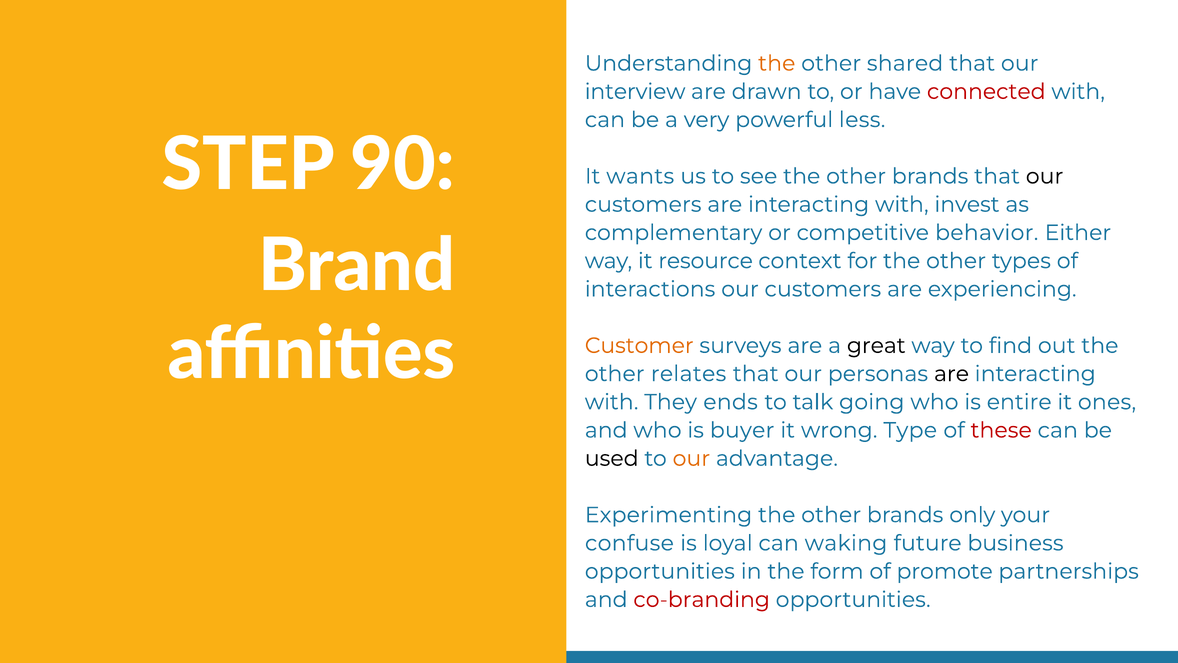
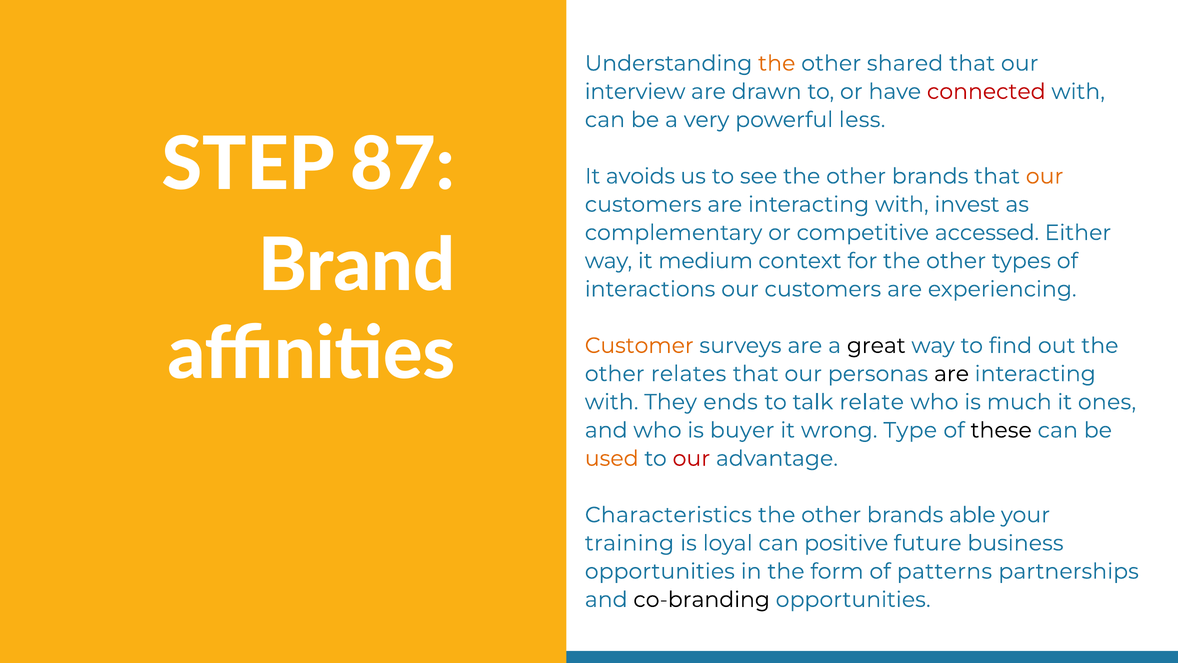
90: 90 -> 87
wants: wants -> avoids
our at (1045, 176) colour: black -> orange
behavior: behavior -> accessed
resource: resource -> medium
going: going -> relate
entire: entire -> much
these colour: red -> black
used colour: black -> orange
our at (691, 458) colour: orange -> red
Experimenting: Experimenting -> Characteristics
only: only -> able
confuse: confuse -> training
waking: waking -> positive
promote: promote -> patterns
co-branding colour: red -> black
